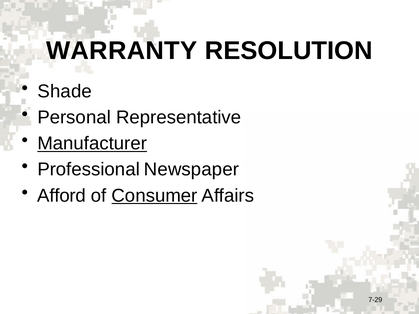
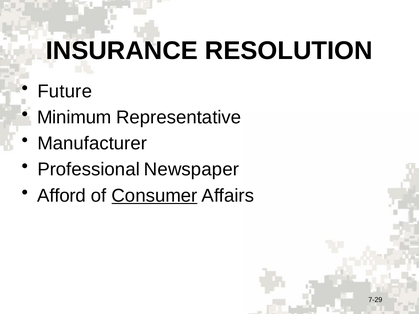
WARRANTY: WARRANTY -> INSURANCE
Shade: Shade -> Future
Personal: Personal -> Minimum
Manufacturer underline: present -> none
